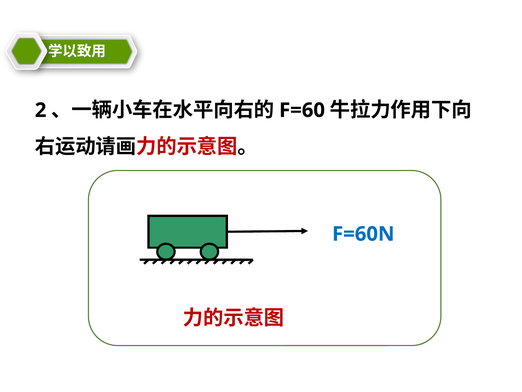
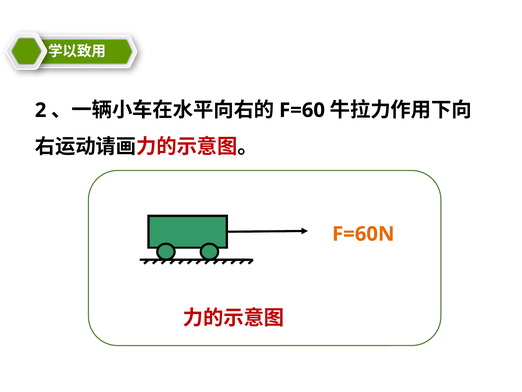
F=60N colour: blue -> orange
